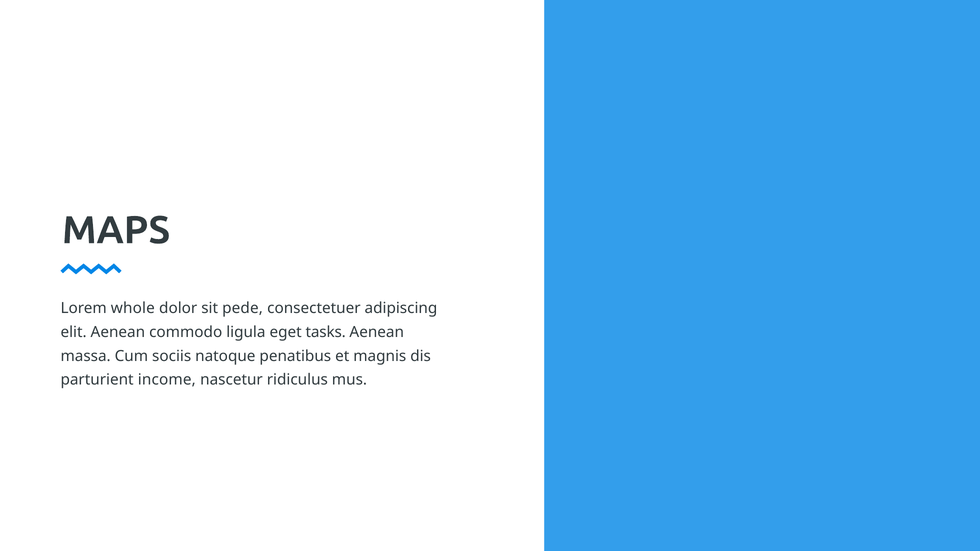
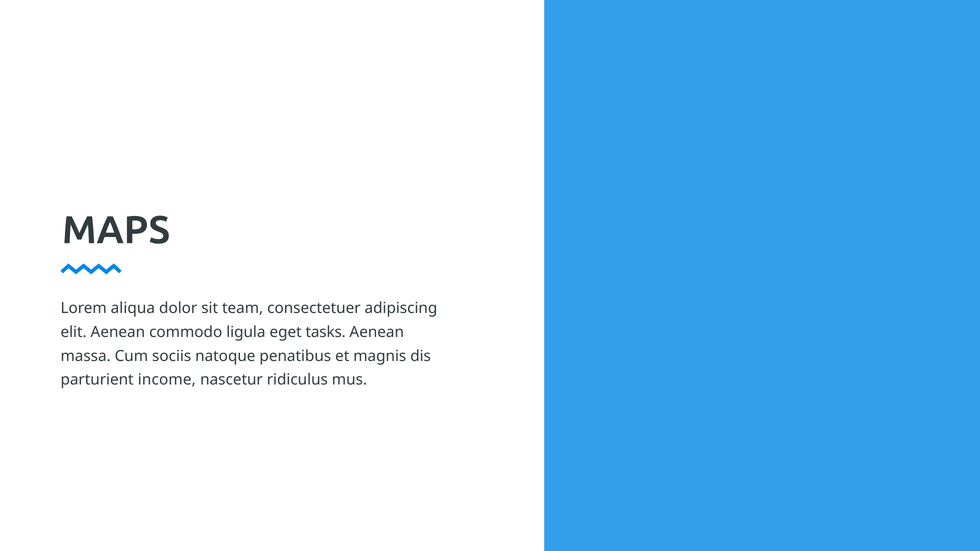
whole: whole -> aliqua
pede: pede -> team
